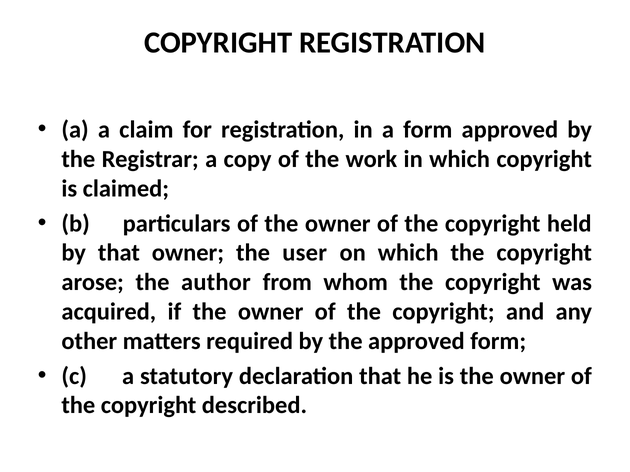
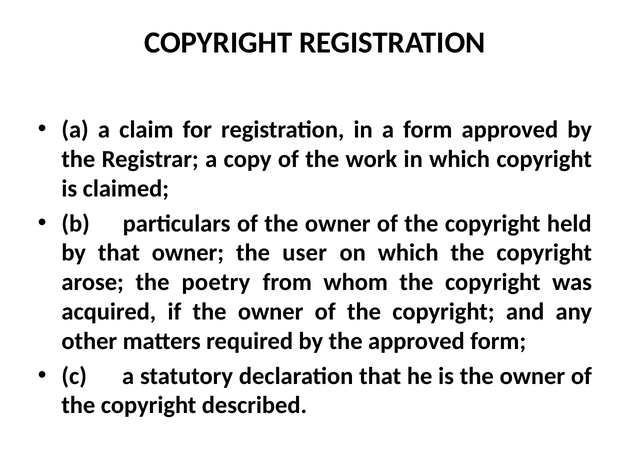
author: author -> poetry
